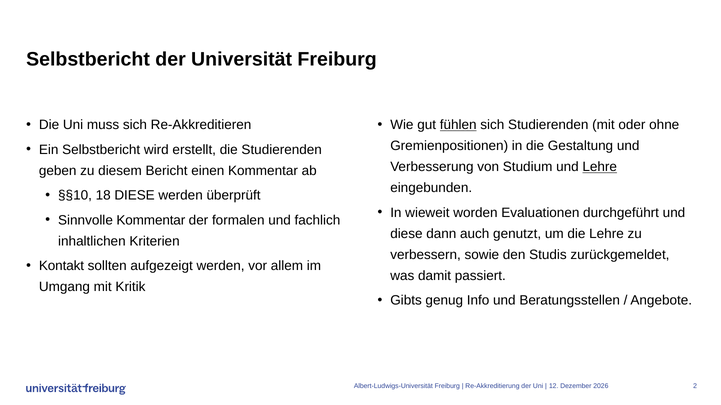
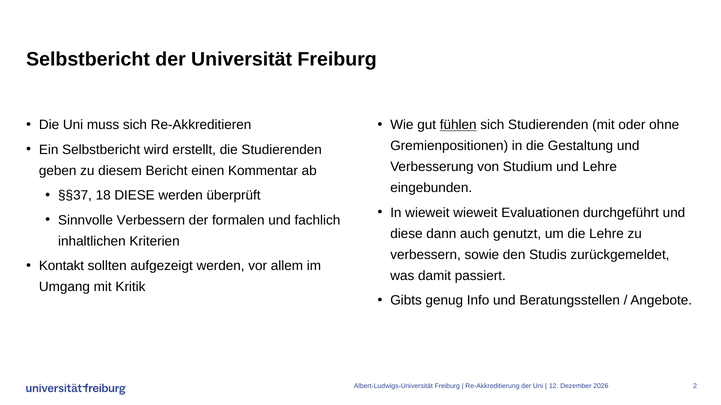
Lehre at (600, 167) underline: present -> none
§§10: §§10 -> §§37
wieweit worden: worden -> wieweit
Sinnvolle Kommentar: Kommentar -> Verbessern
